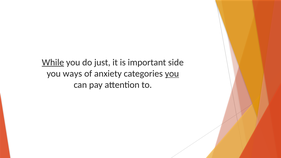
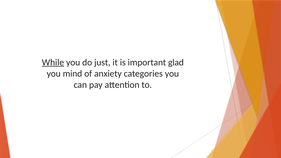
side: side -> glad
ways: ways -> mind
you at (172, 74) underline: present -> none
